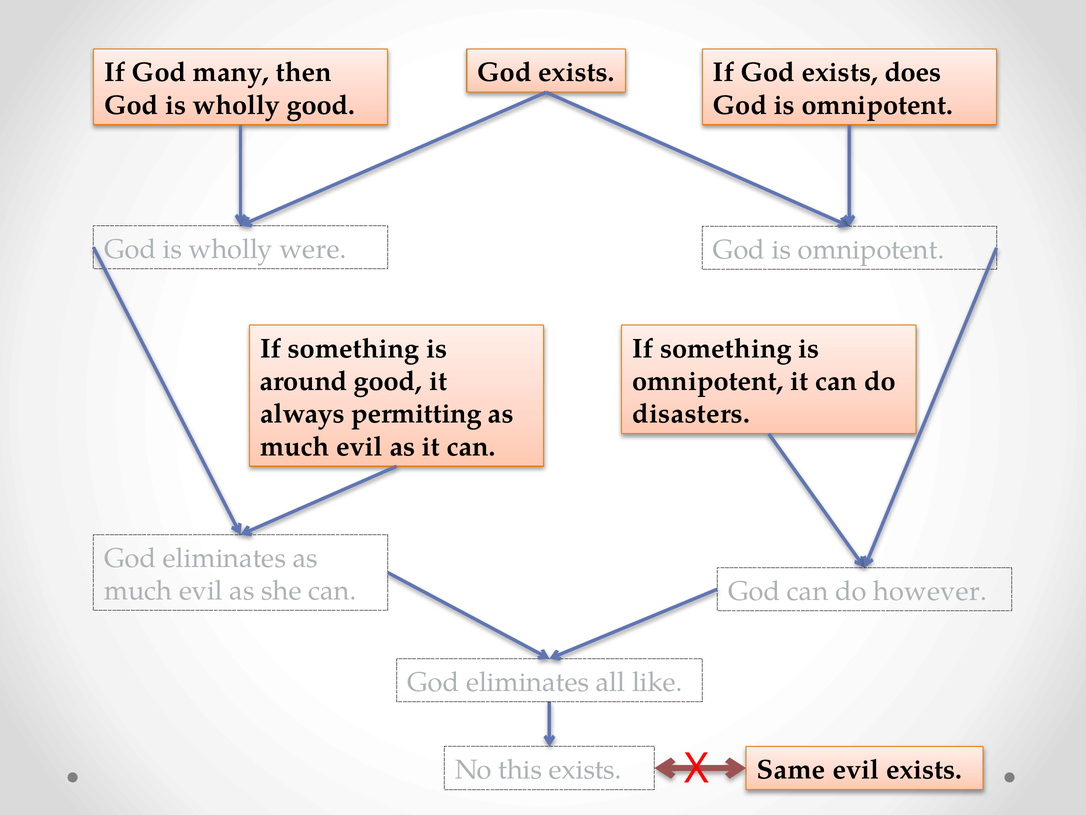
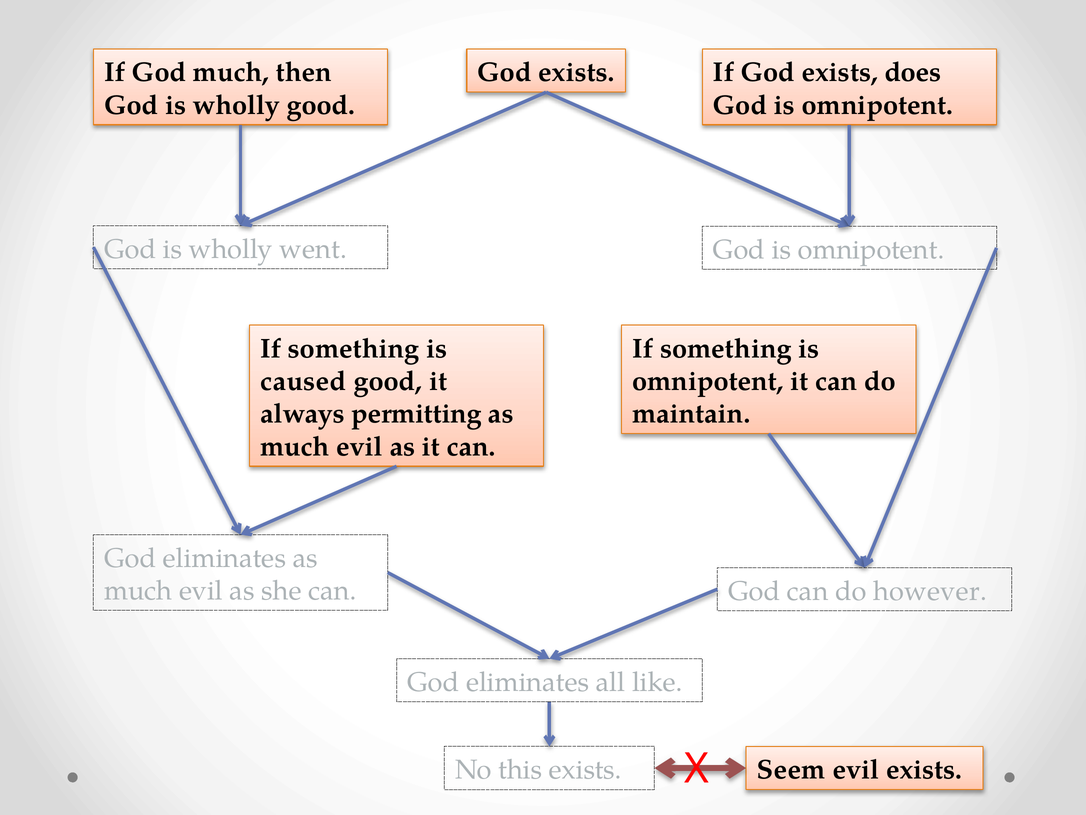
God many: many -> much
were: were -> went
around: around -> caused
disasters: disasters -> maintain
Same: Same -> Seem
